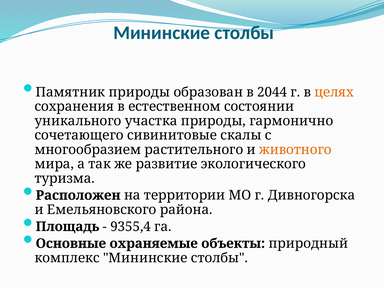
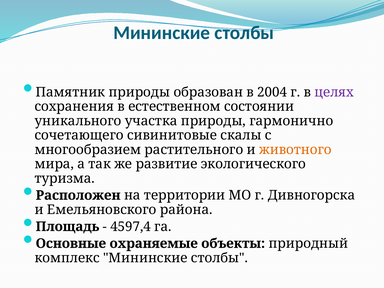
2044: 2044 -> 2004
целях colour: orange -> purple
9355,4: 9355,4 -> 4597,4
